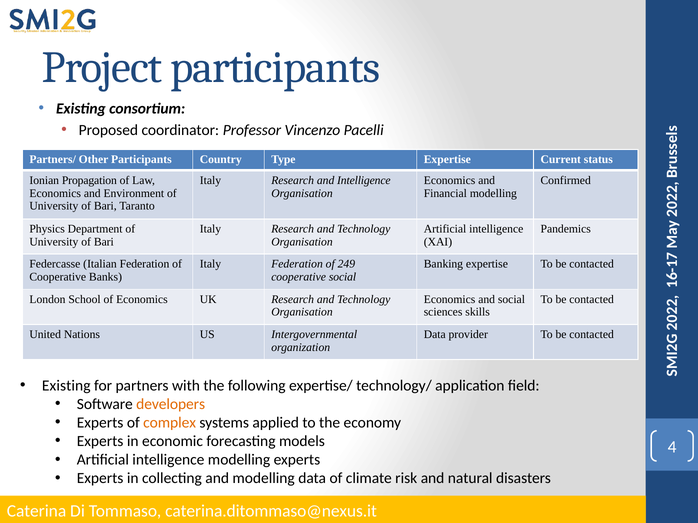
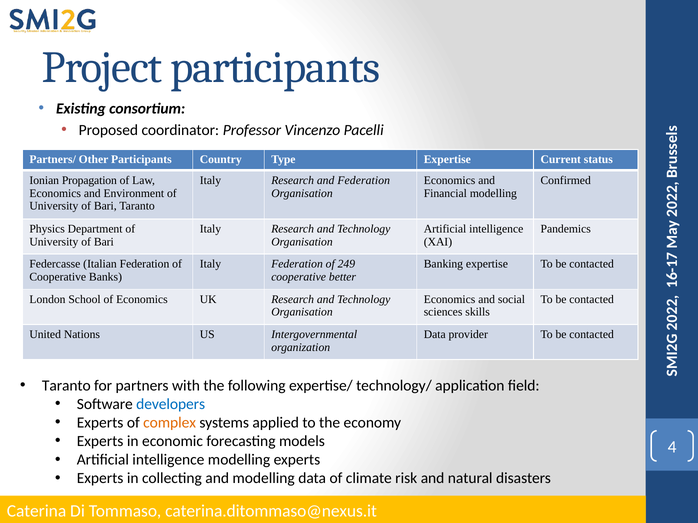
and Intelligence: Intelligence -> Federation
cooperative social: social -> better
Existing at (66, 386): Existing -> Taranto
developers colour: orange -> blue
